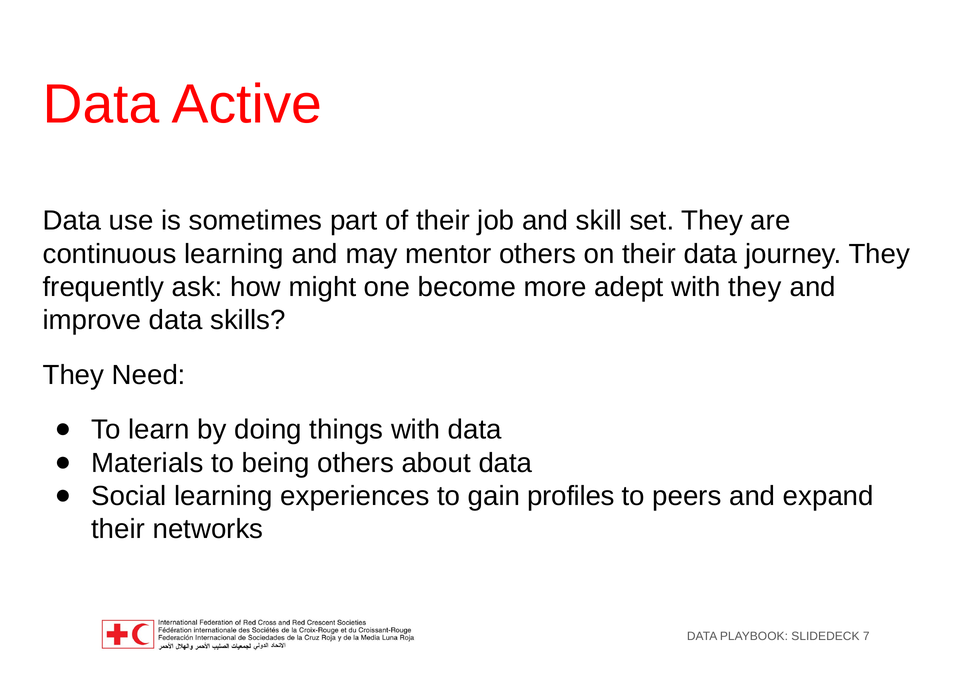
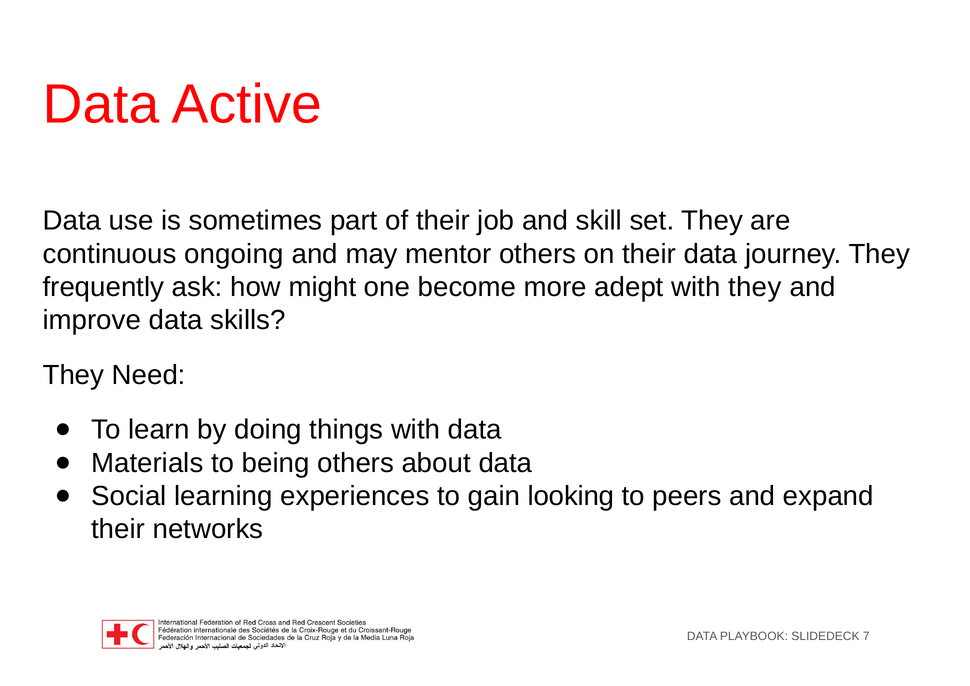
continuous learning: learning -> ongoing
profiles: profiles -> looking
